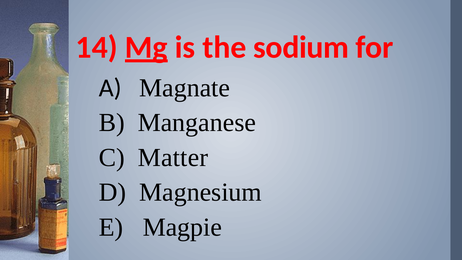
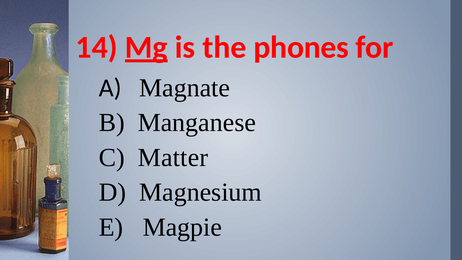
sodium: sodium -> phones
